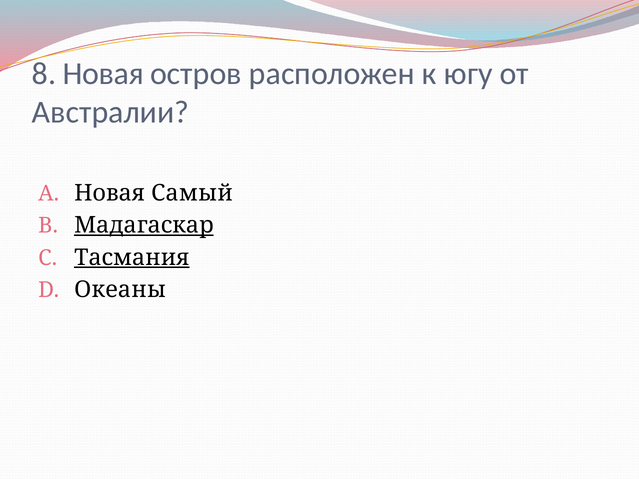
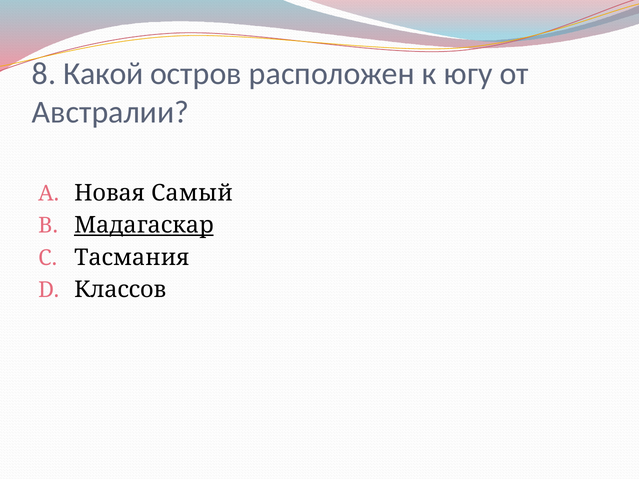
8 Новая: Новая -> Какой
Тасмания underline: present -> none
Океаны: Океаны -> Классов
